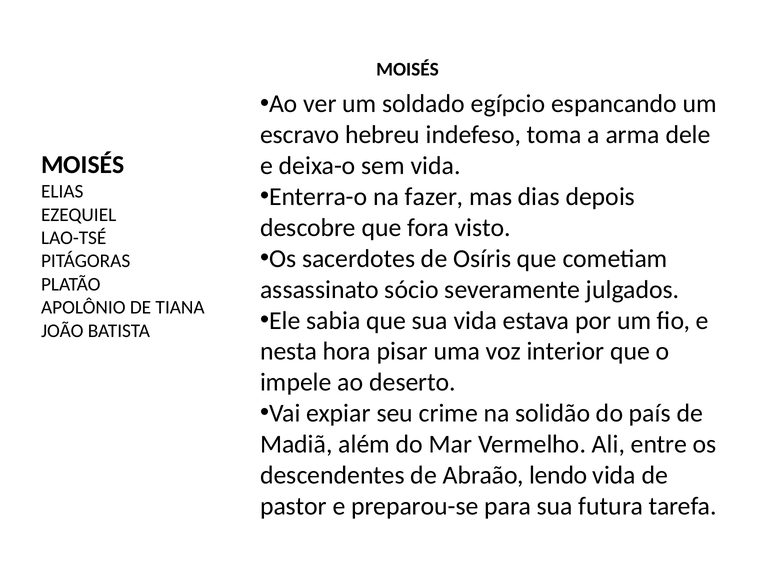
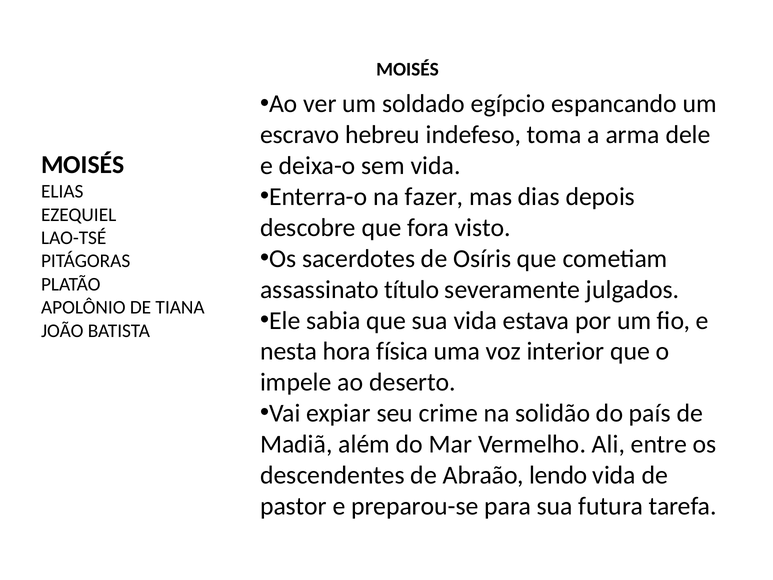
sócio: sócio -> título
pisar: pisar -> física
